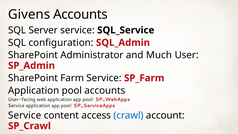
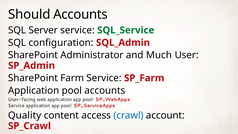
Givens: Givens -> Should
SQL_Service colour: black -> green
Service at (25, 115): Service -> Quality
